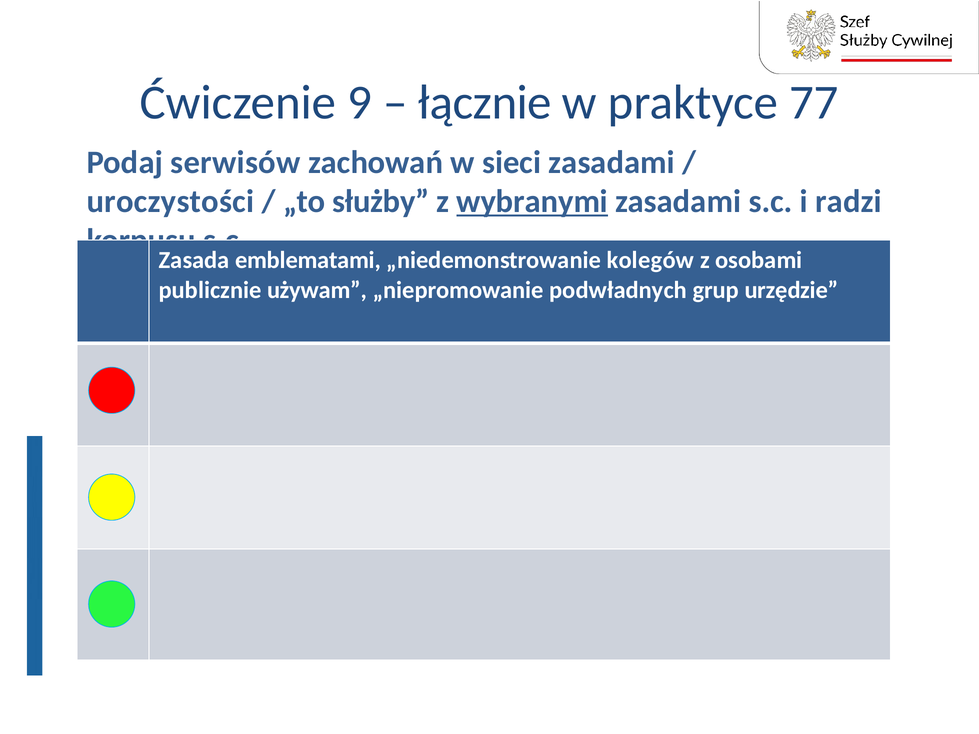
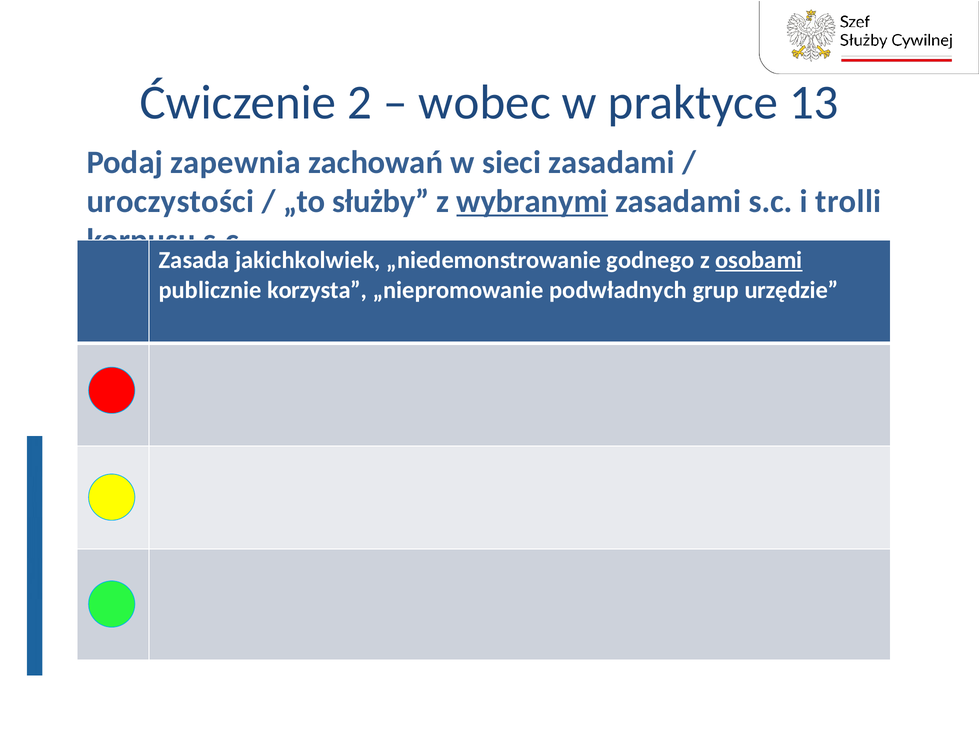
9: 9 -> 2
łącznie: łącznie -> wobec
77: 77 -> 13
serwisów: serwisów -> zapewnia
radzi: radzi -> trolli
emblematami: emblematami -> jakichkolwiek
kolegów: kolegów -> godnego
osobami underline: none -> present
używam: używam -> korzysta
